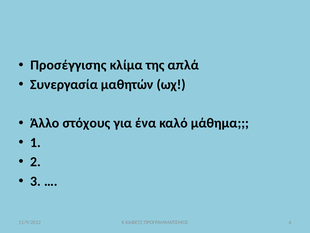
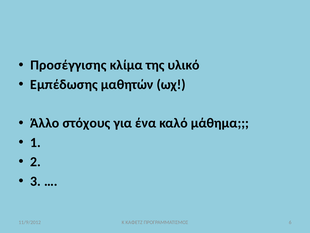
απλά: απλά -> υλικό
Συνεργασία: Συνεργασία -> Εμπέδωσης
